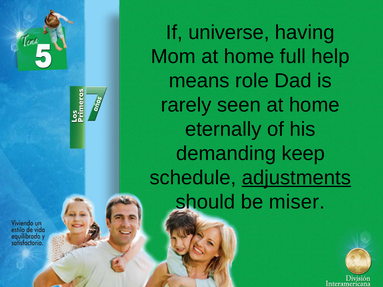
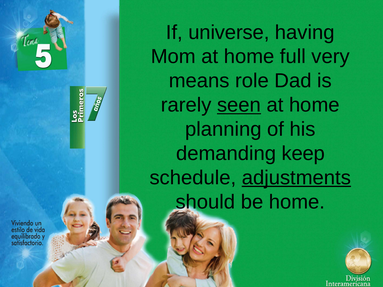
help: help -> very
seen underline: none -> present
eternally: eternally -> planning
be miser: miser -> home
